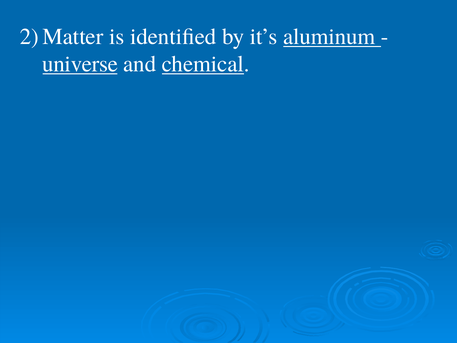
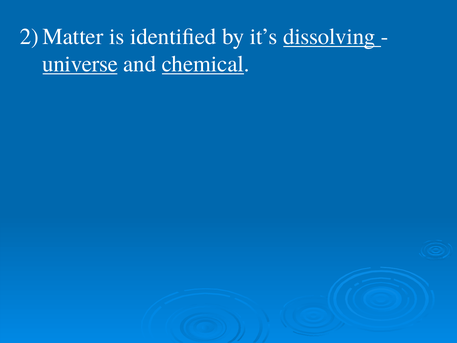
aluminum: aluminum -> dissolving
